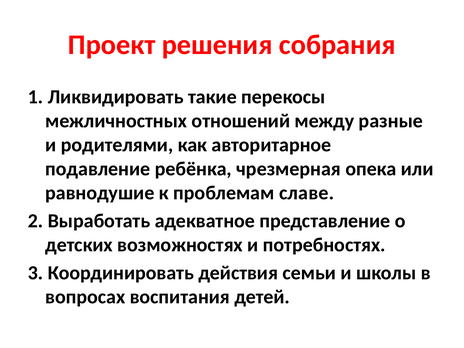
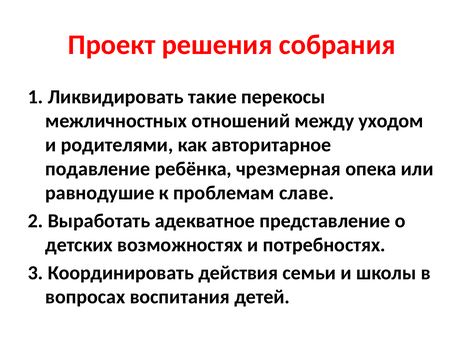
разные: разные -> уходом
